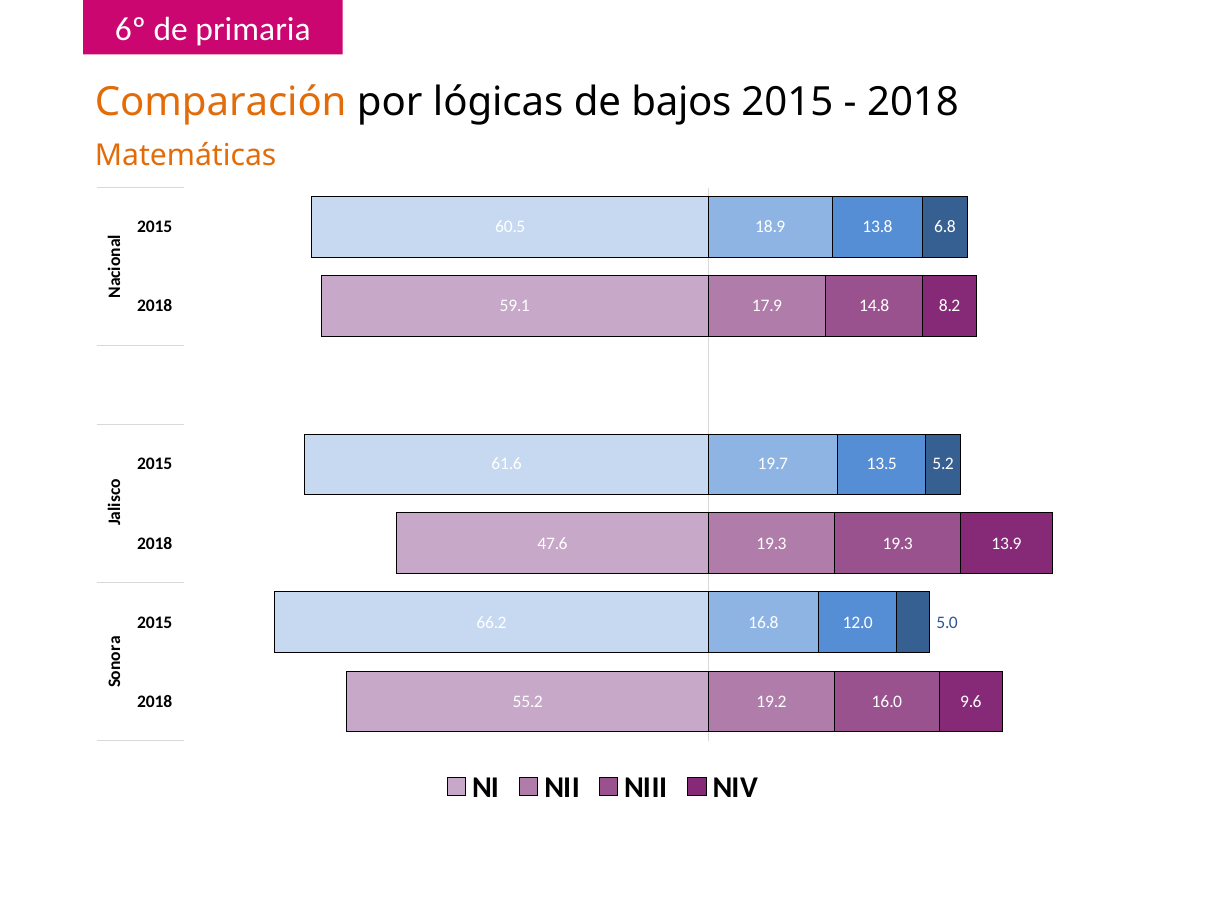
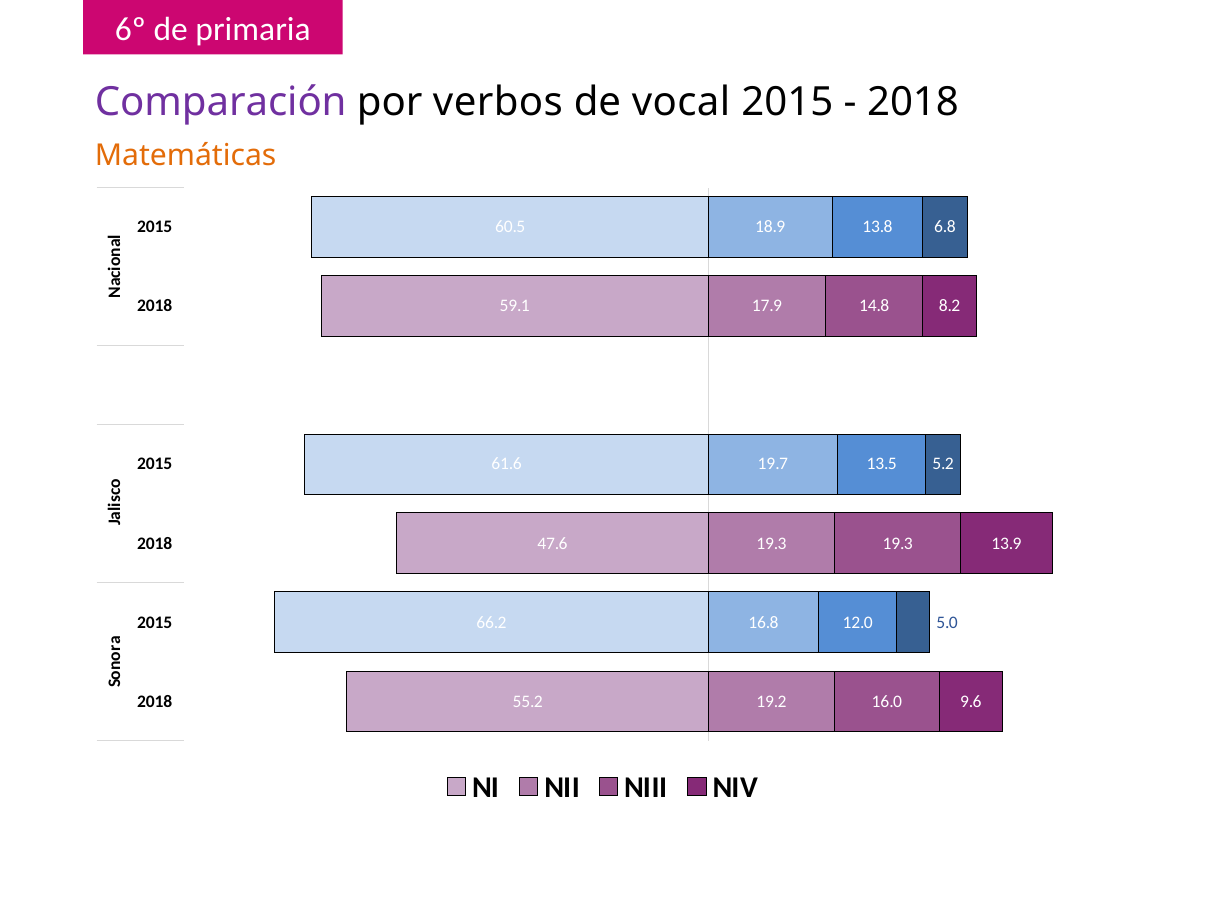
Comparación colour: orange -> purple
lógicas: lógicas -> verbos
bajos: bajos -> vocal
